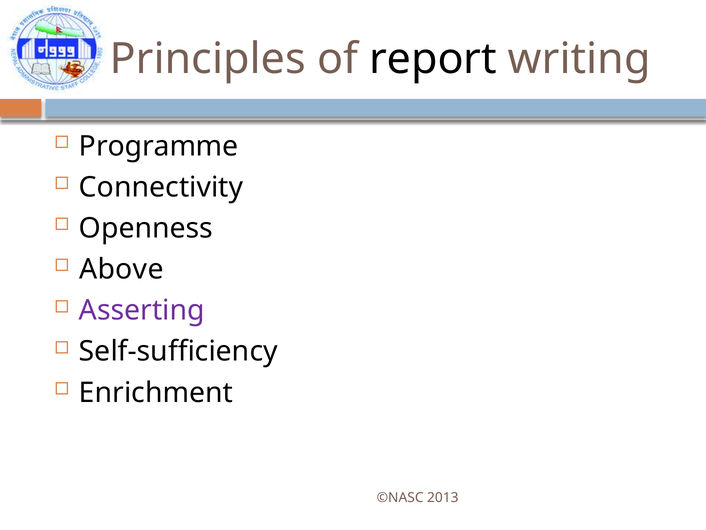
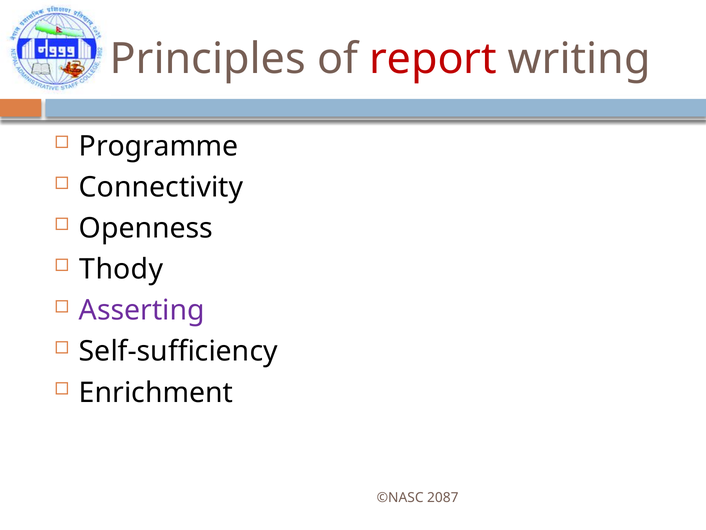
report colour: black -> red
Above: Above -> Thody
2013: 2013 -> 2087
